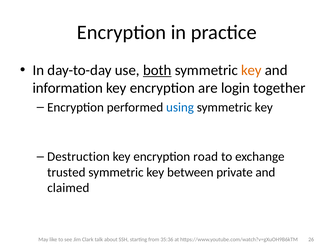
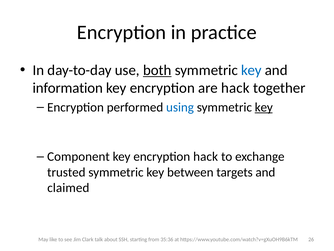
key at (251, 70) colour: orange -> blue
are login: login -> hack
key at (264, 107) underline: none -> present
Destruction: Destruction -> Component
encryption road: road -> hack
private: private -> targets
